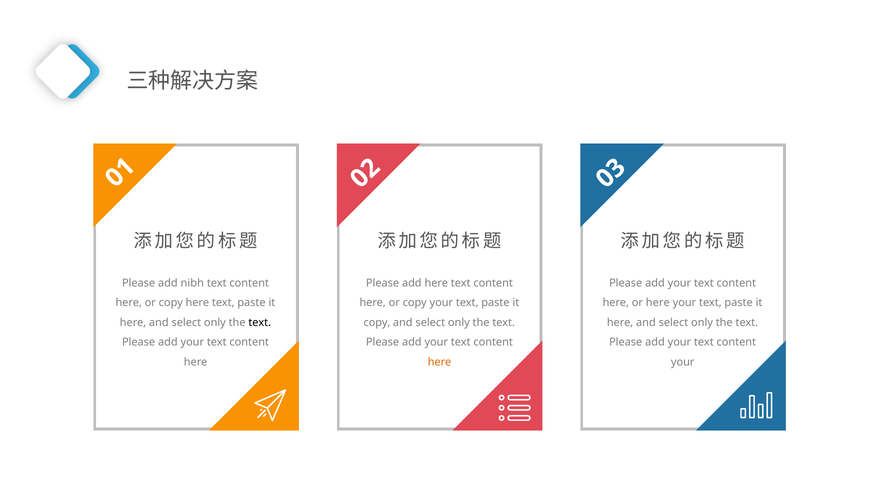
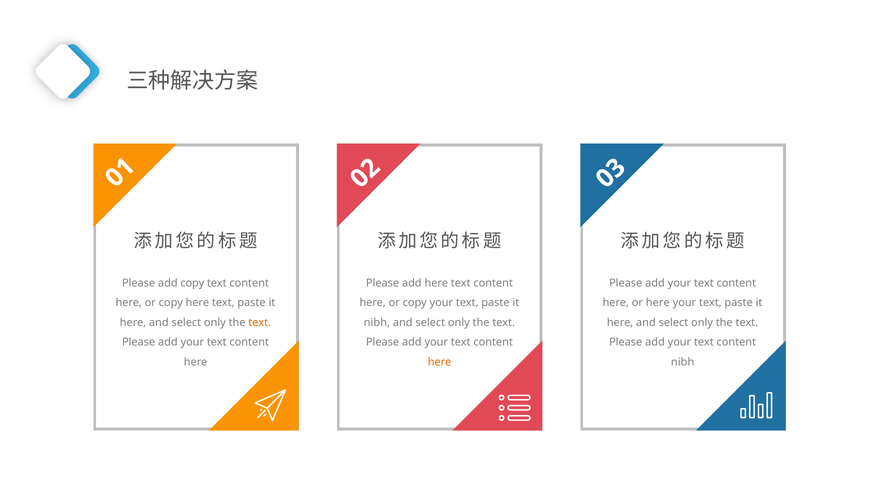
add nibh: nibh -> copy
text at (260, 322) colour: black -> orange
copy at (377, 322): copy -> nibh
your at (683, 362): your -> nibh
